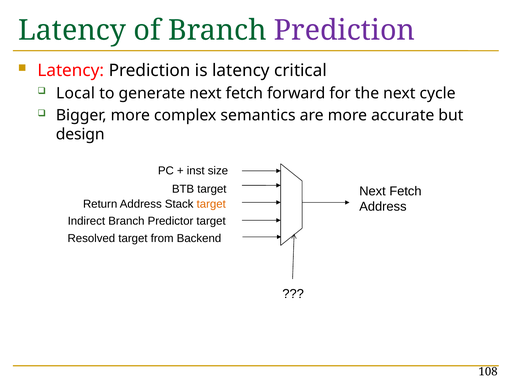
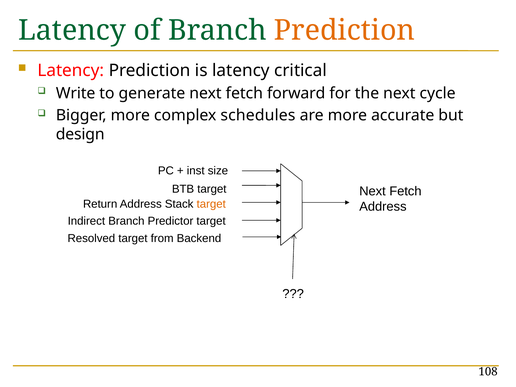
Prediction at (345, 30) colour: purple -> orange
Local: Local -> Write
semantics: semantics -> schedules
